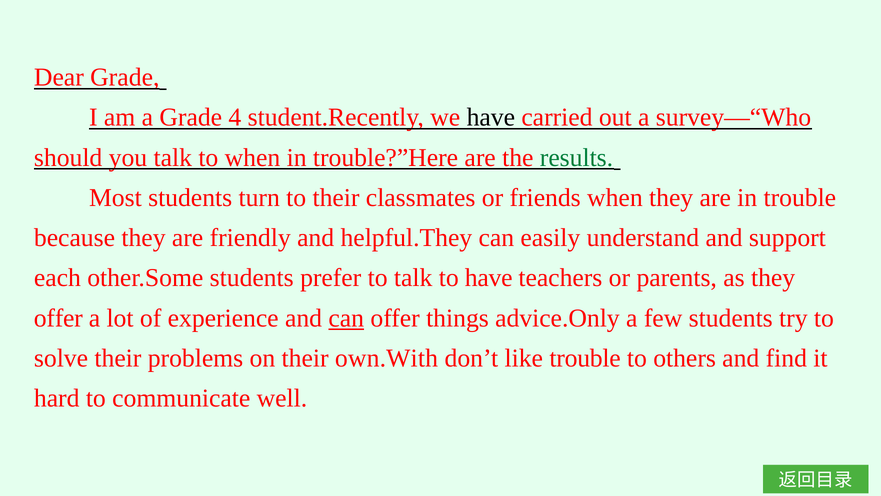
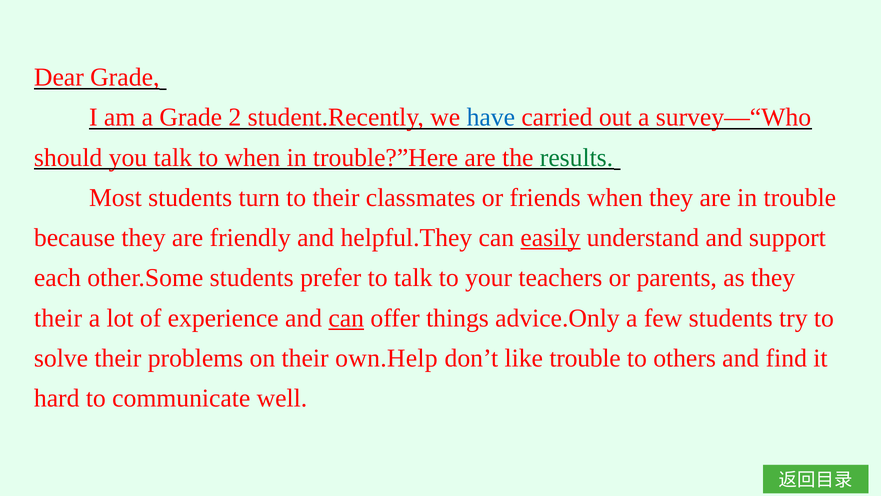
4: 4 -> 2
have at (491, 117) colour: black -> blue
easily underline: none -> present
to have: have -> your
offer at (58, 318): offer -> their
own.With: own.With -> own.Help
